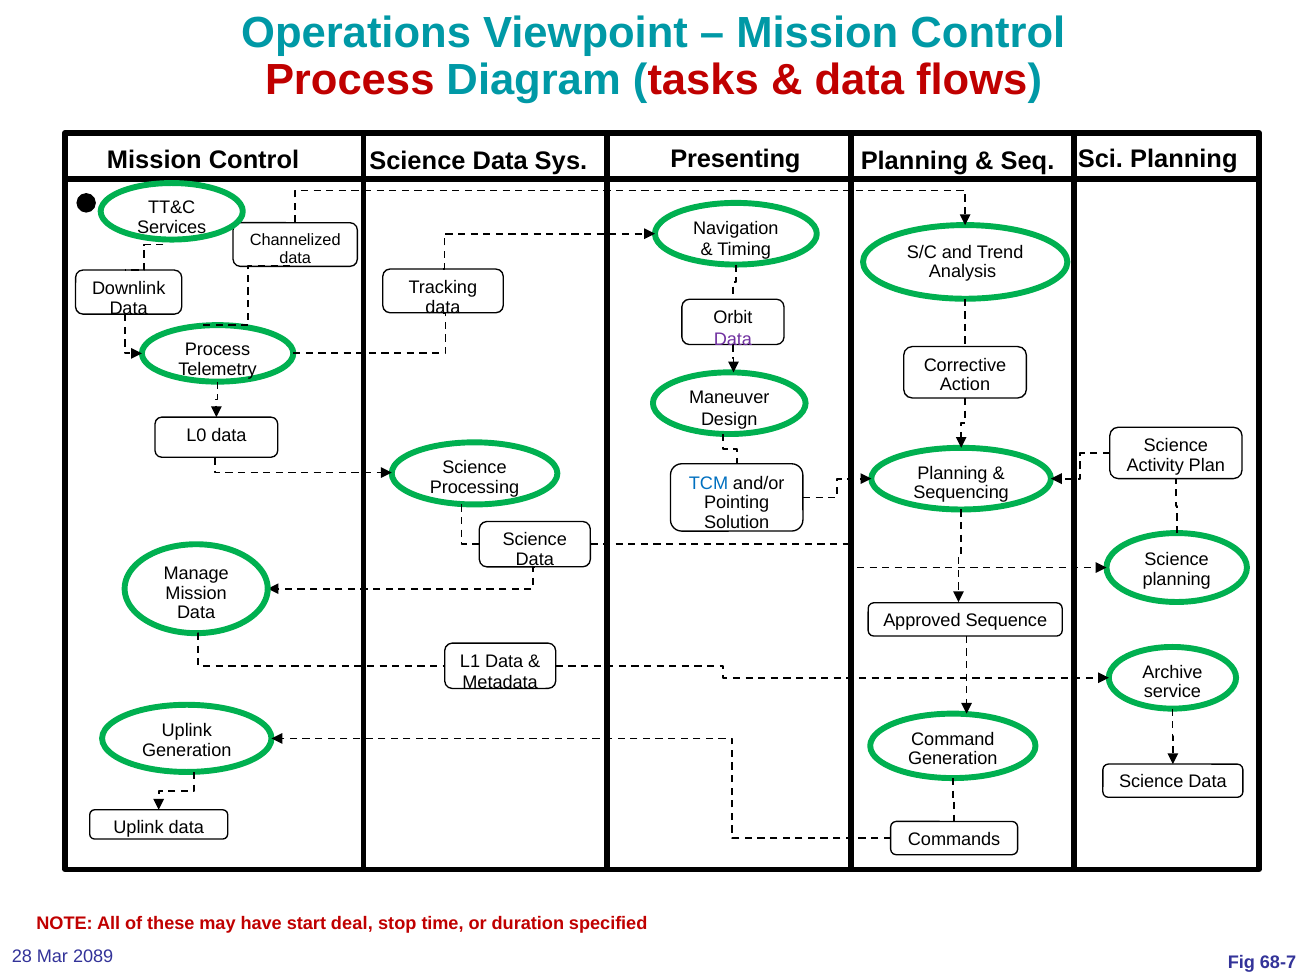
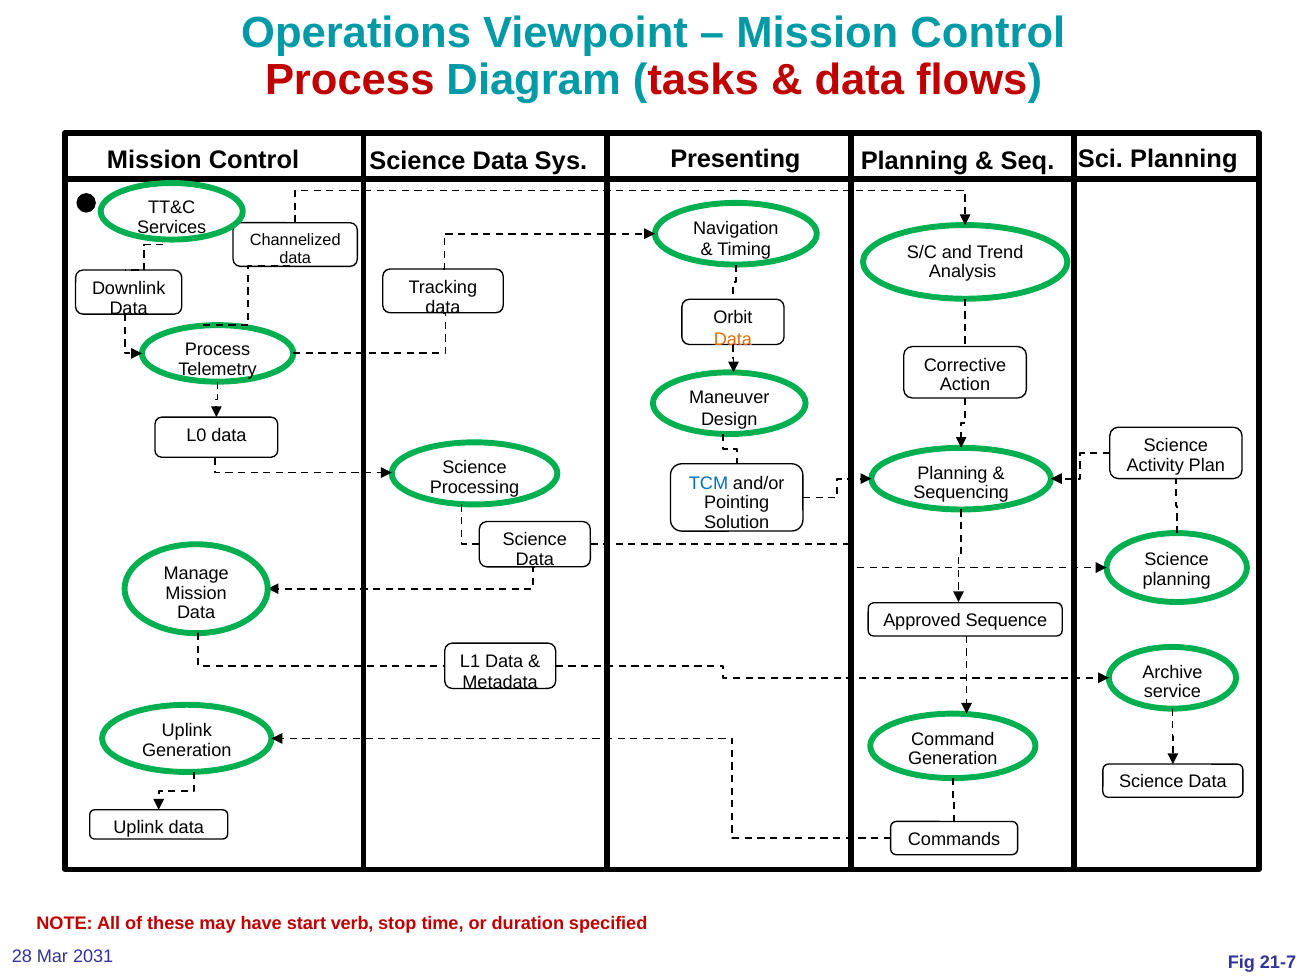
Data at (733, 339) colour: purple -> orange
deal: deal -> verb
2089: 2089 -> 2031
68-7: 68-7 -> 21-7
